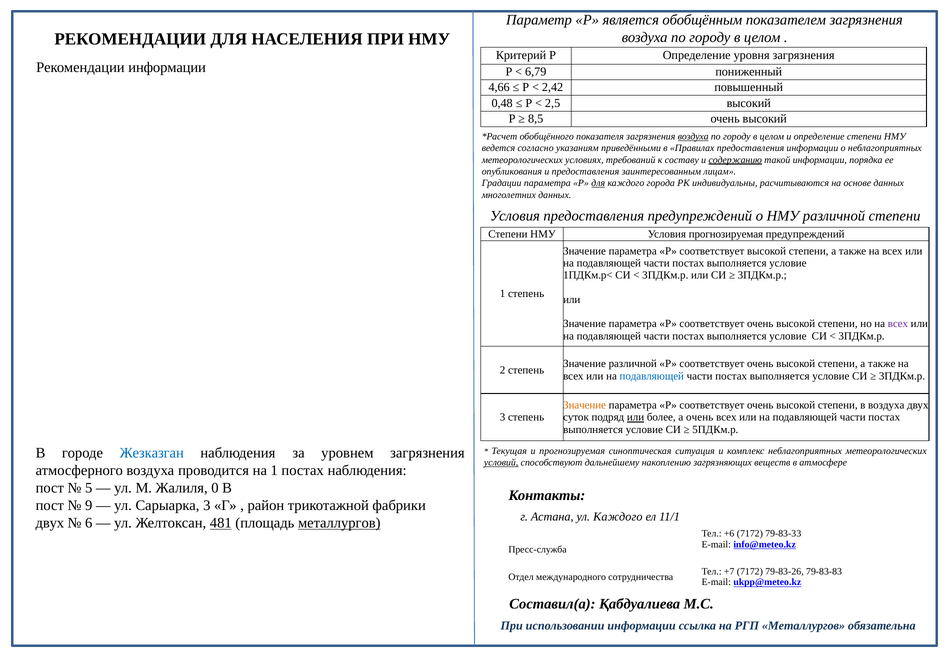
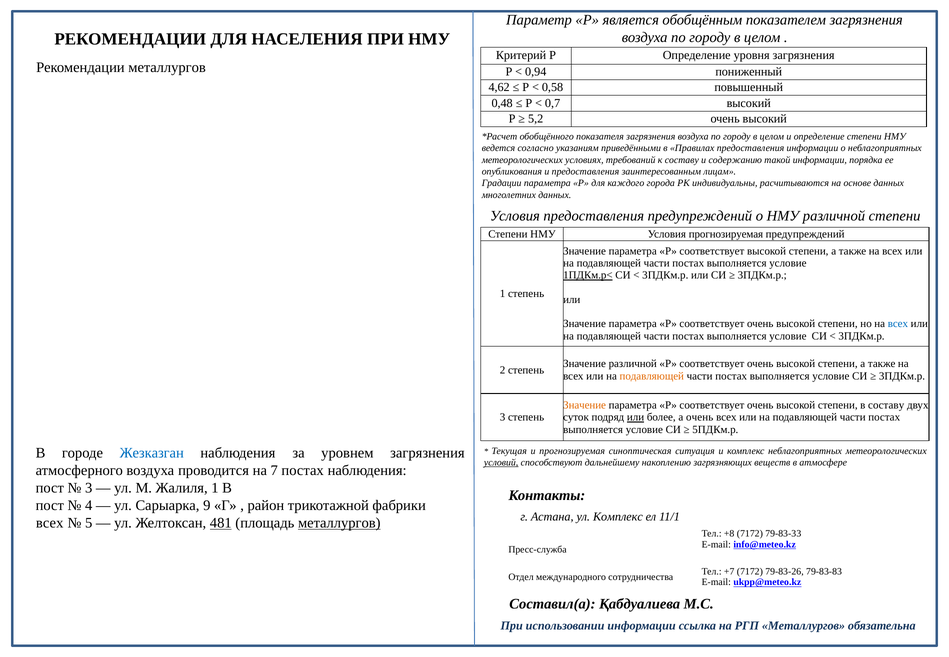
Рекомендации информации: информации -> металлургов
6,79: 6,79 -> 0,94
4,66: 4,66 -> 4,62
2,42: 2,42 -> 0,58
2,5: 2,5 -> 0,7
8,5: 8,5 -> 5,2
воздуха at (693, 137) underline: present -> none
содержанию underline: present -> none
для at (598, 183) underline: present -> none
1ПДКм.р< underline: none -> present
всех at (898, 324) colour: purple -> blue
подавляющей at (652, 376) colour: blue -> orange
в воздуха: воздуха -> составу
на 1: 1 -> 7
5 at (89, 488): 5 -> 3
Жалиля 0: 0 -> 1
9: 9 -> 4
Сарыарка 3: 3 -> 9
ул Каждого: Каждого -> Комплекс
двух at (50, 523): двух -> всех
6: 6 -> 5
+6: +6 -> +8
